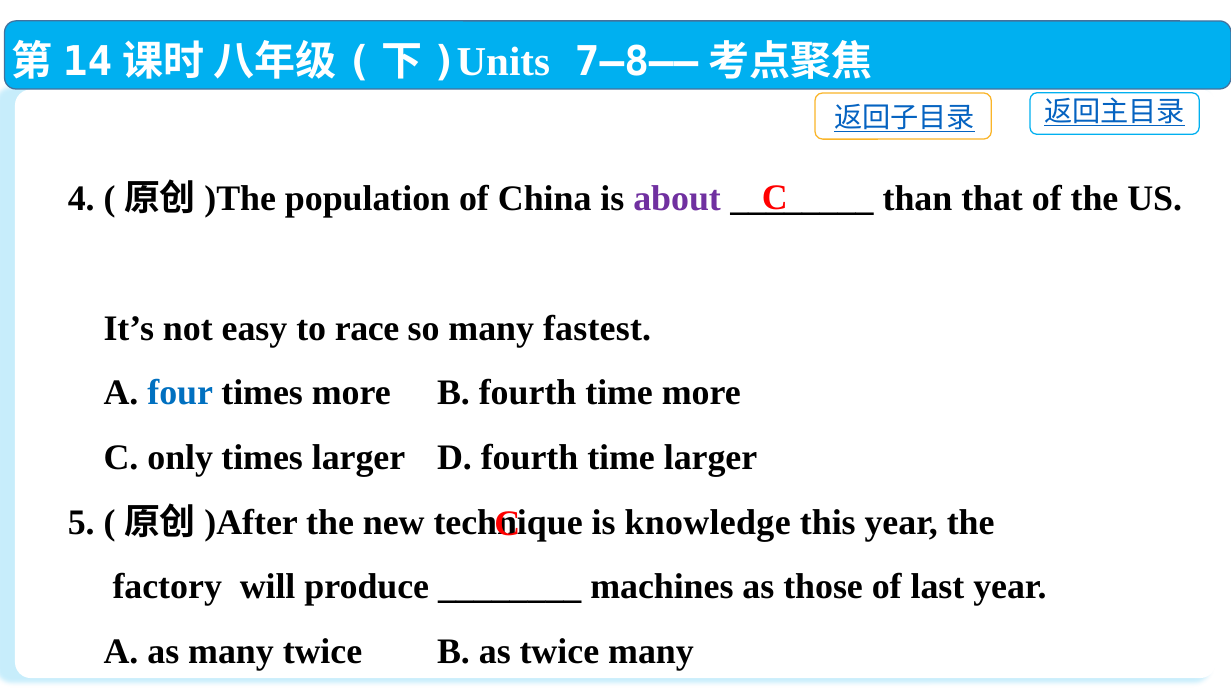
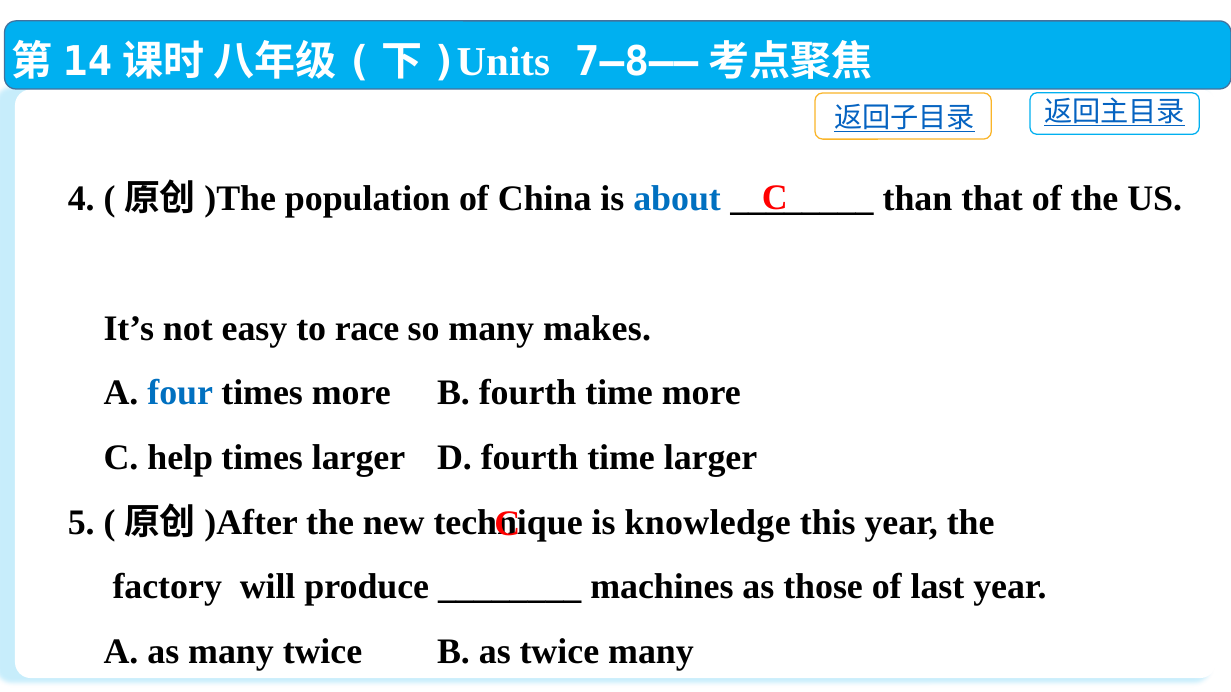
about colour: purple -> blue
fastest: fastest -> makes
only: only -> help
